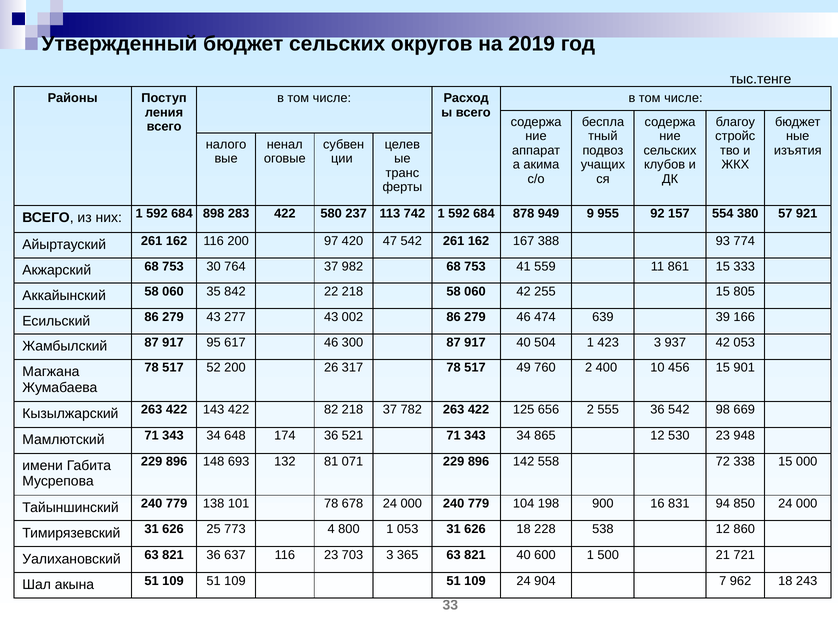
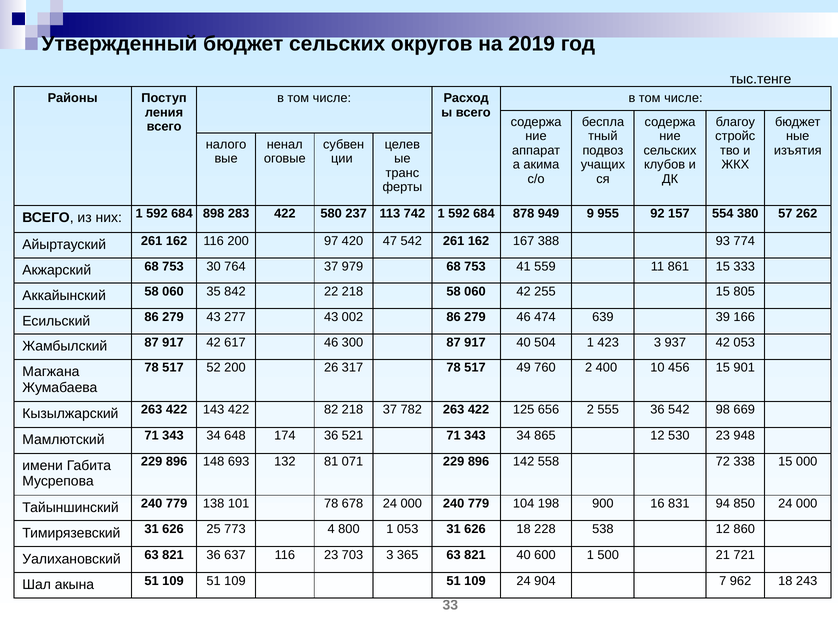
921: 921 -> 262
982: 982 -> 979
917 95: 95 -> 42
